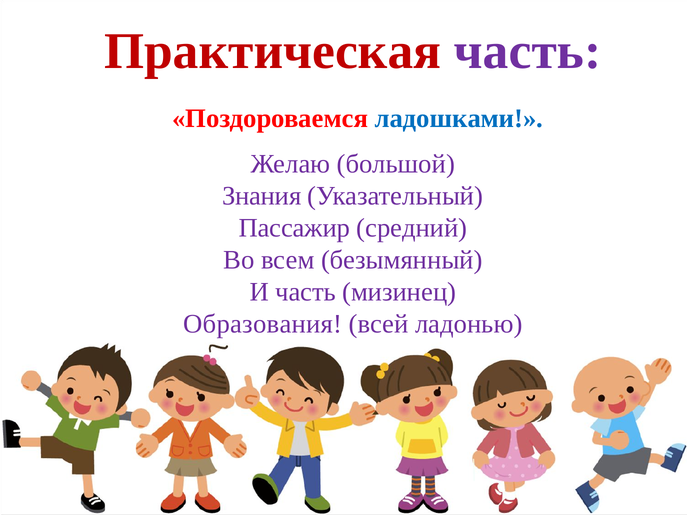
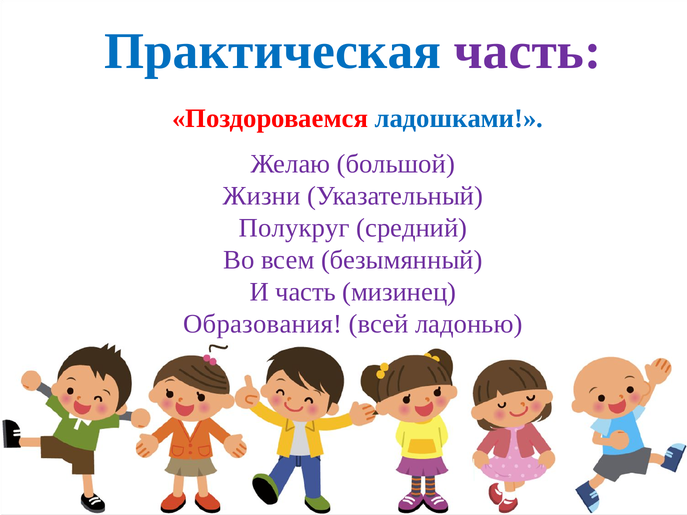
Практическая colour: red -> blue
Знания: Знания -> Жизни
Пассажир: Пассажир -> Полукруг
